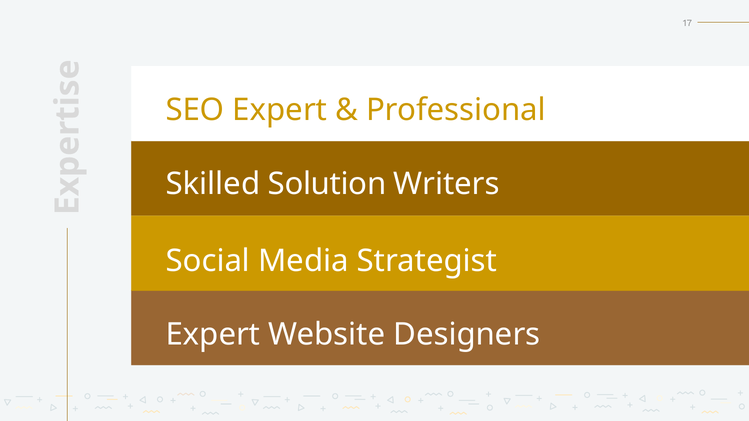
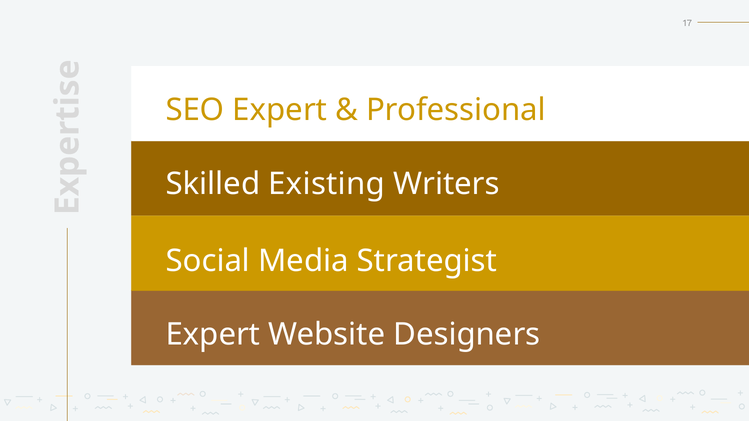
Solution: Solution -> Existing
